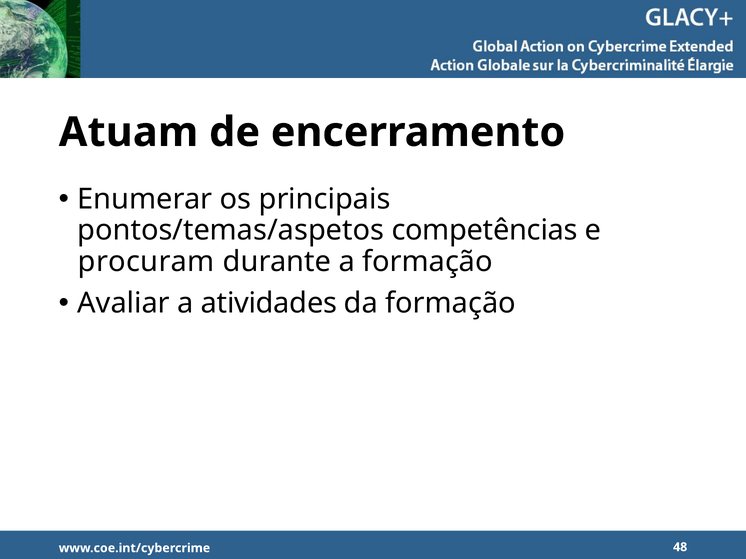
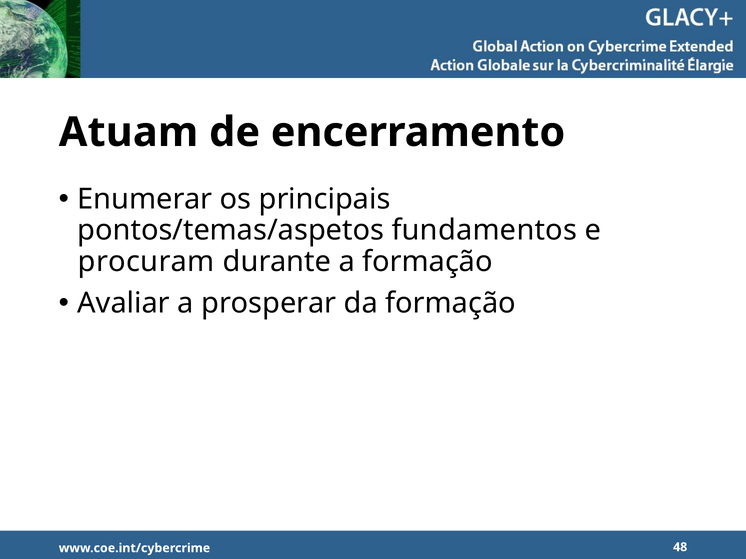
competências: competências -> fundamentos
atividades: atividades -> prosperar
